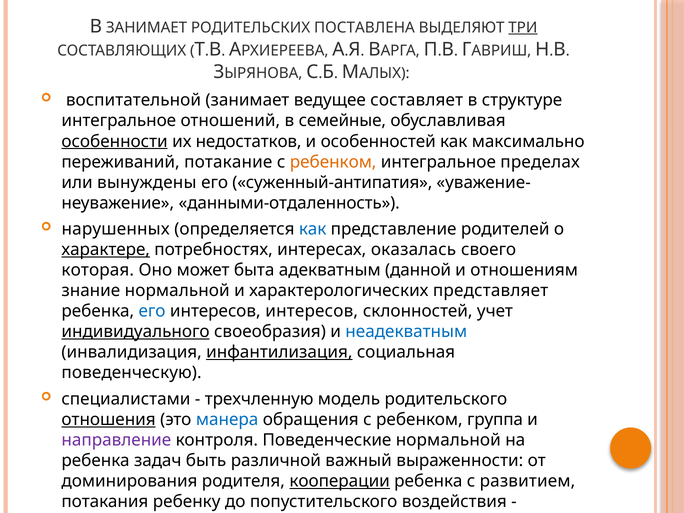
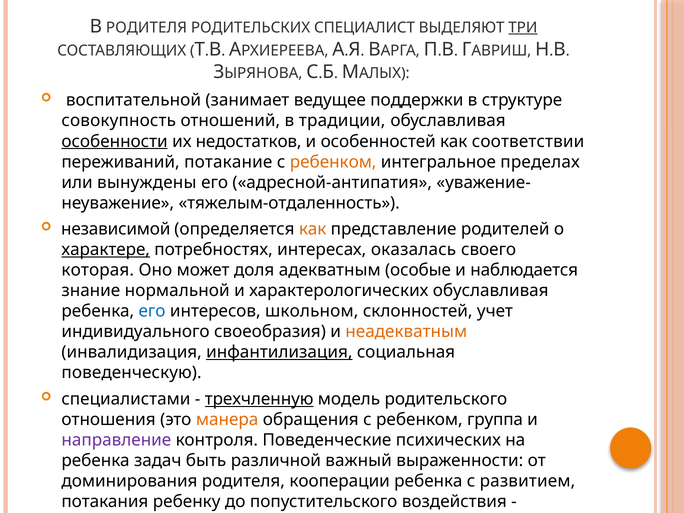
В ЗАНИМАЕТ: ЗАНИМАЕТ -> РОДИТЕЛЯ
ПОСТАВЛЕНА: ПОСТАВЛЕНА -> СПЕЦИАЛИСТ
составляет: составляет -> поддержки
интегральное at (119, 121): интегральное -> совокупность
семейные: семейные -> традиции
максимально: максимально -> соответствии
суженный-антипатия: суженный-антипатия -> адресной-антипатия
данными-отдаленность: данными-отдаленность -> тяжелым-отдаленность
нарушенных: нарушенных -> независимой
как at (313, 229) colour: blue -> orange
быта: быта -> доля
данной: данной -> особые
отношениям: отношениям -> наблюдается
характерологических представляет: представляет -> обуславливая
интересов интересов: интересов -> школьном
индивидуального underline: present -> none
неадекватным colour: blue -> orange
трехчленную underline: none -> present
отношения underline: present -> none
манера colour: blue -> orange
Поведенческие нормальной: нормальной -> психических
кооперации underline: present -> none
